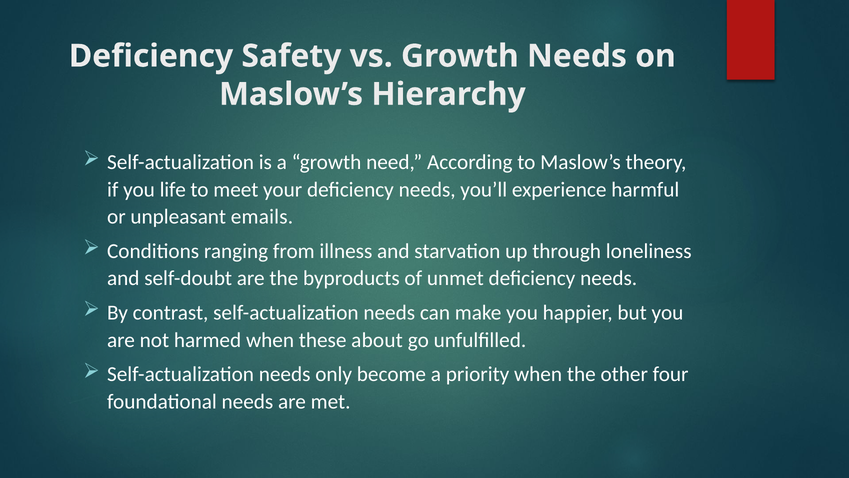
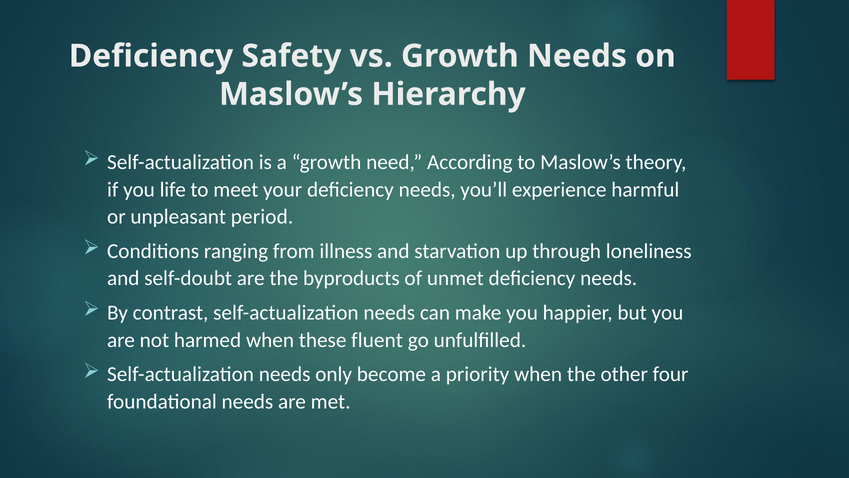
emails: emails -> period
about: about -> fluent
